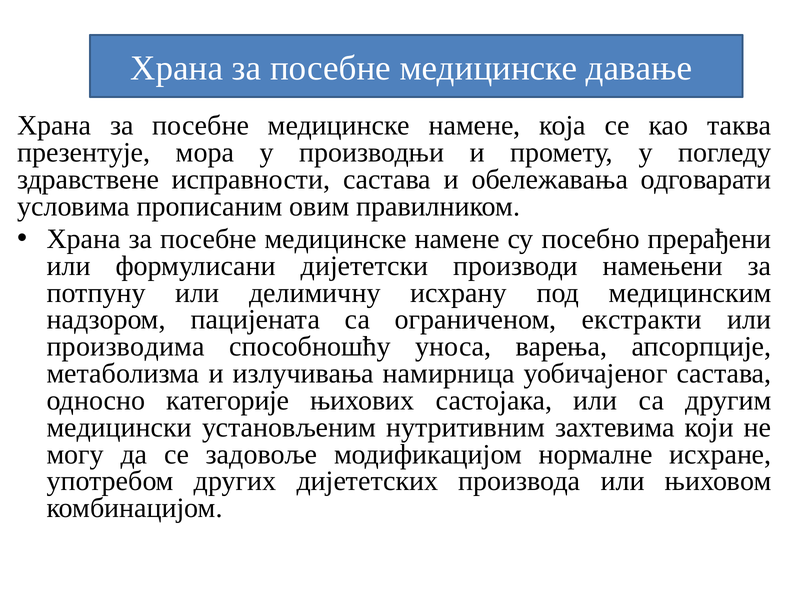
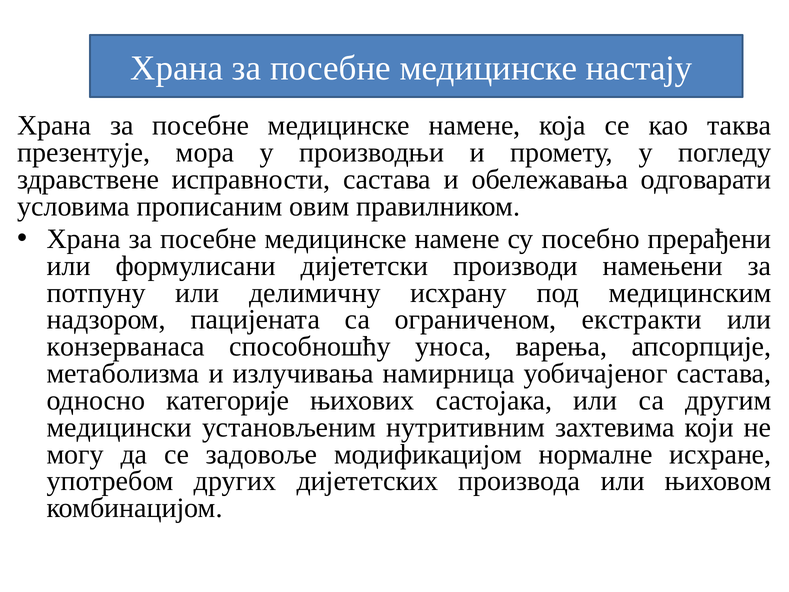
давање: давање -> настају
производима: производима -> конзерванаса
